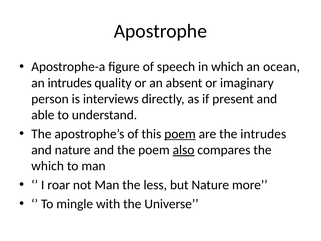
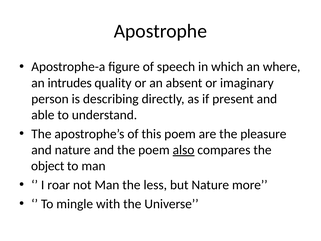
ocean: ocean -> where
interviews: interviews -> describing
poem at (180, 134) underline: present -> none
the intrudes: intrudes -> pleasure
which at (48, 166): which -> object
